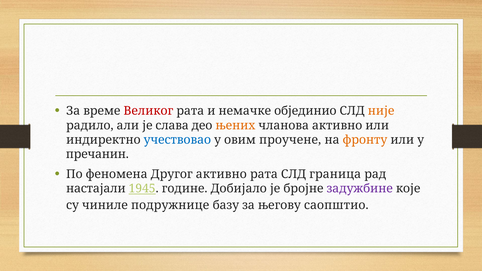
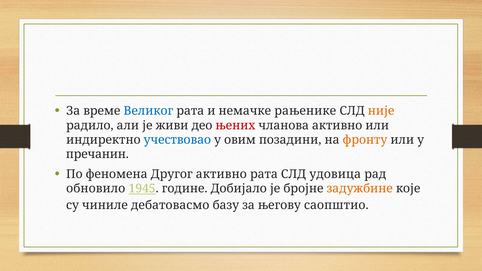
Великог colour: red -> blue
објединио: објединио -> рањенике
слава: слава -> живи
њених colour: orange -> red
проучене: проучене -> позадини
граница: граница -> удовица
настајали: настајали -> обновило
задужбине colour: purple -> orange
подружнице: подружнице -> дебатовасмо
